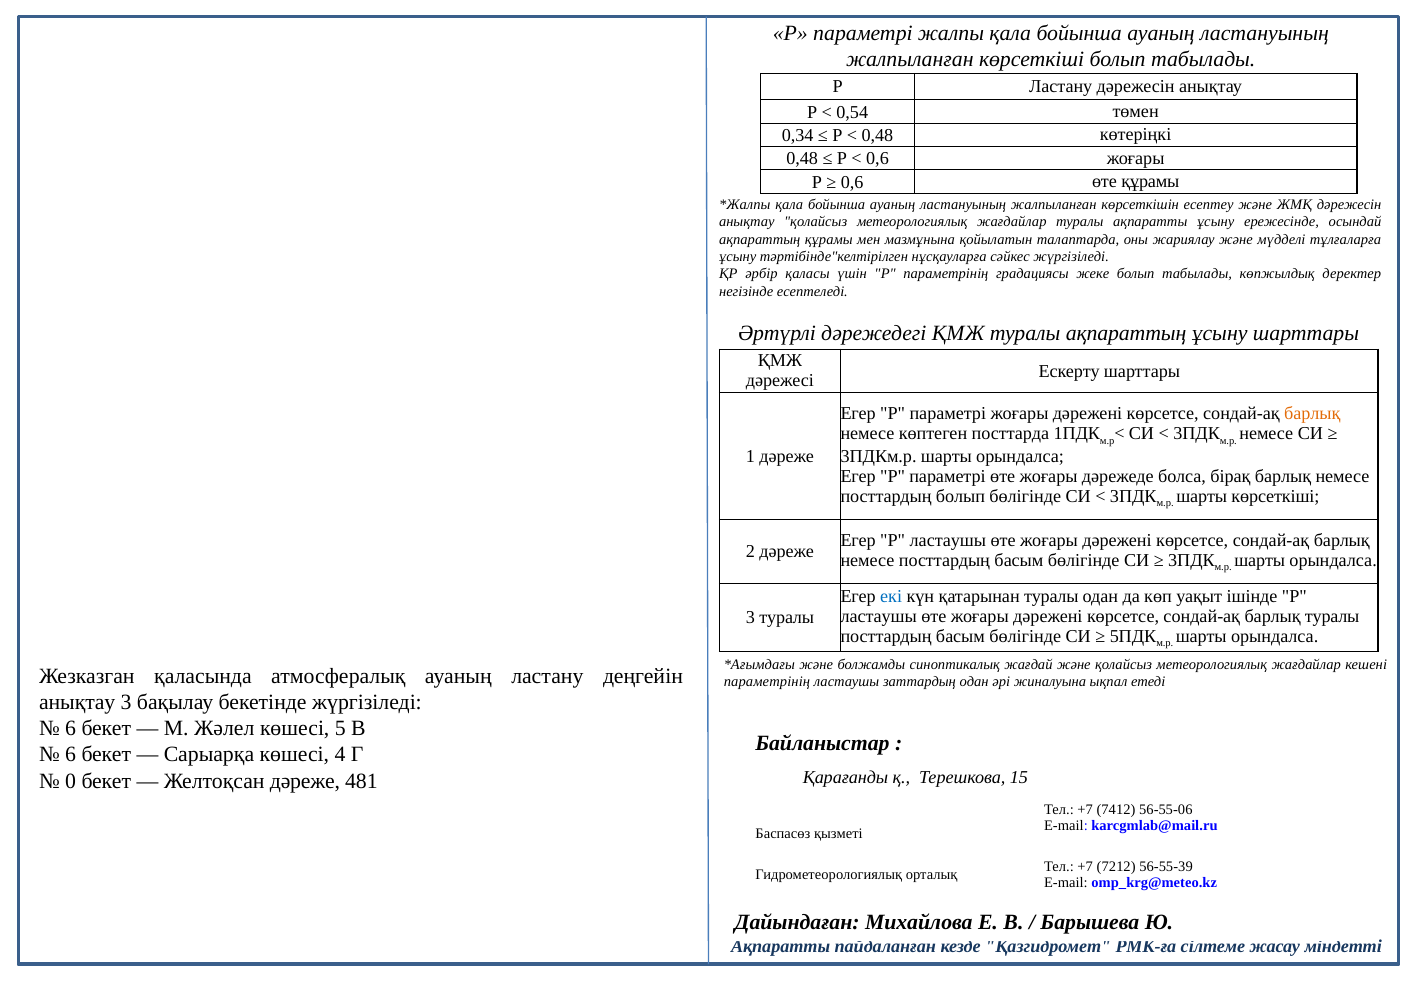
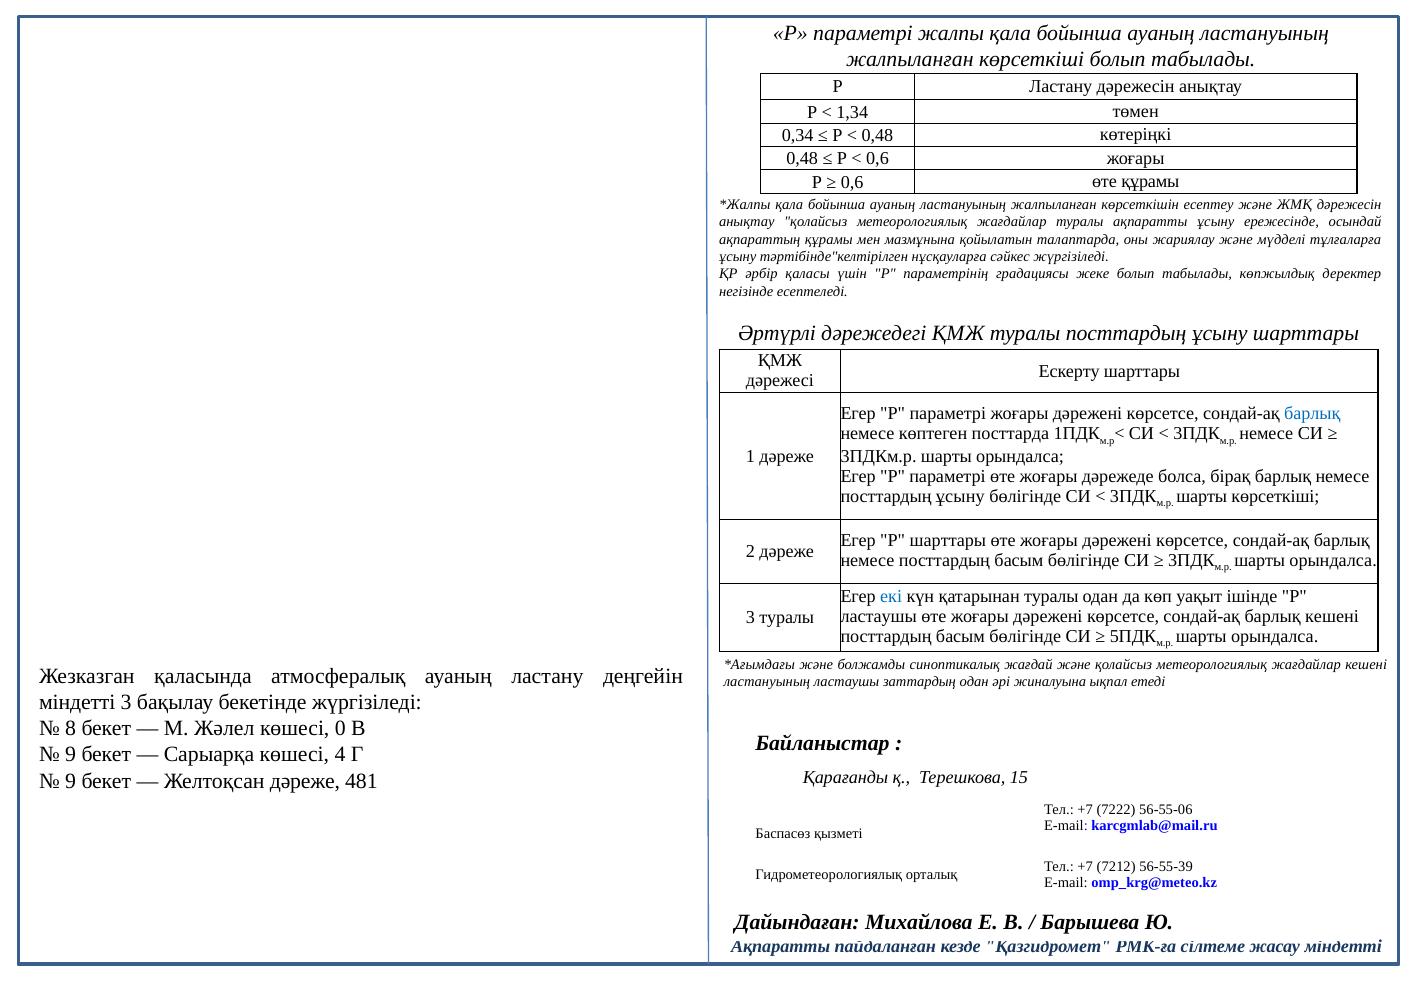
0,54: 0,54 -> 1,34
туралы ақпараттың: ақпараттың -> посттардың
барлық at (1312, 413) colour: orange -> blue
болып at (960, 496): болып -> ұсыну
Егер Р ластаушы: ластаушы -> шарттары
барлық туралы: туралы -> кешені
параметрінің at (767, 682): параметрінің -> ластануының
анықтау at (77, 702): анықтау -> міндетті
6 at (71, 729): 6 -> 8
5: 5 -> 0
6 at (71, 755): 6 -> 9
0 at (71, 781): 0 -> 9
7412: 7412 -> 7222
